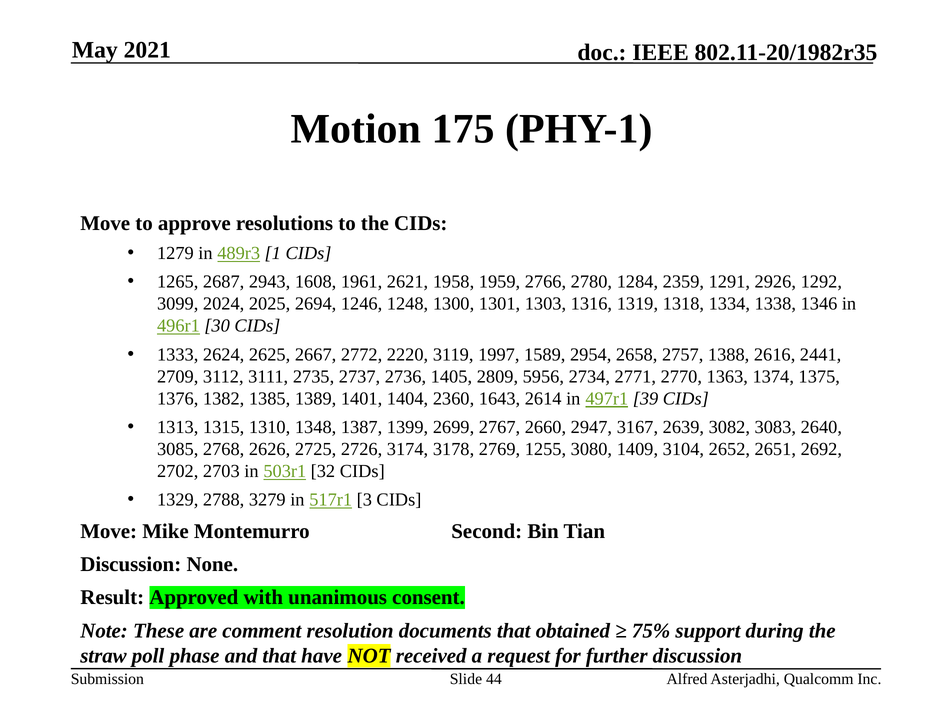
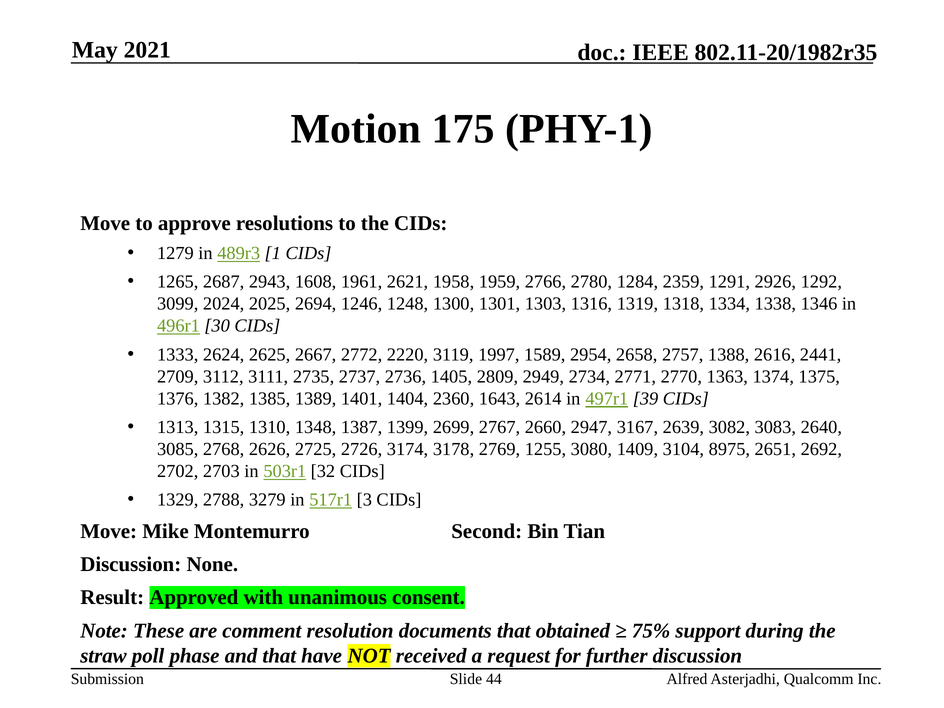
5956: 5956 -> 2949
2652: 2652 -> 8975
